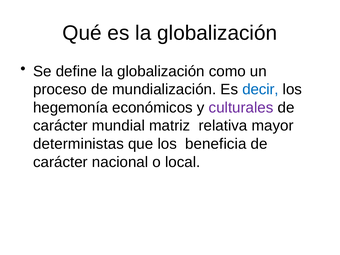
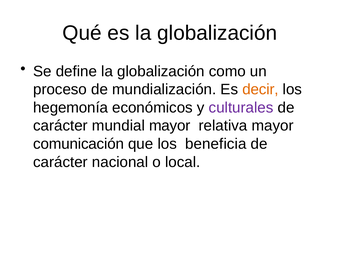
decir colour: blue -> orange
mundial matriz: matriz -> mayor
deterministas: deterministas -> comunicación
